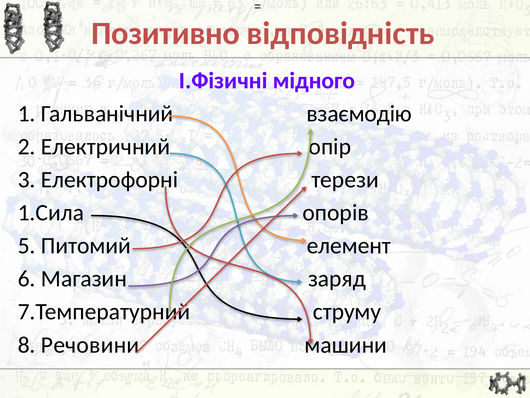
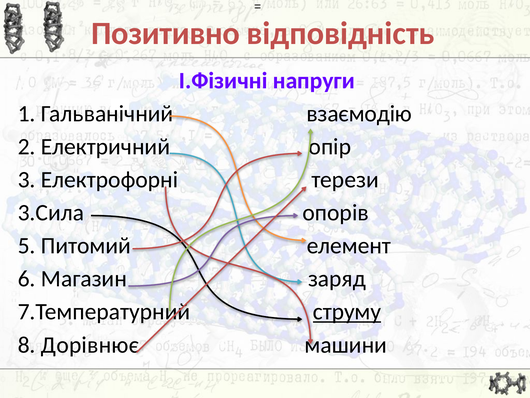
мідного: мідного -> напруги
1.Сила: 1.Сила -> 3.Сила
струму underline: none -> present
Речовини: Речовини -> Дорівнює
